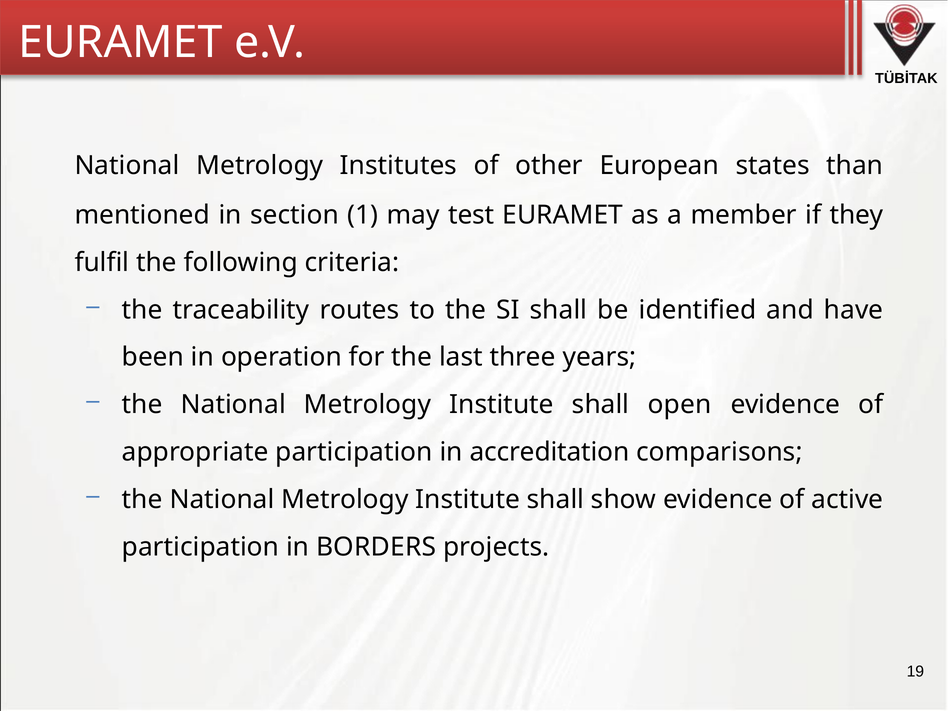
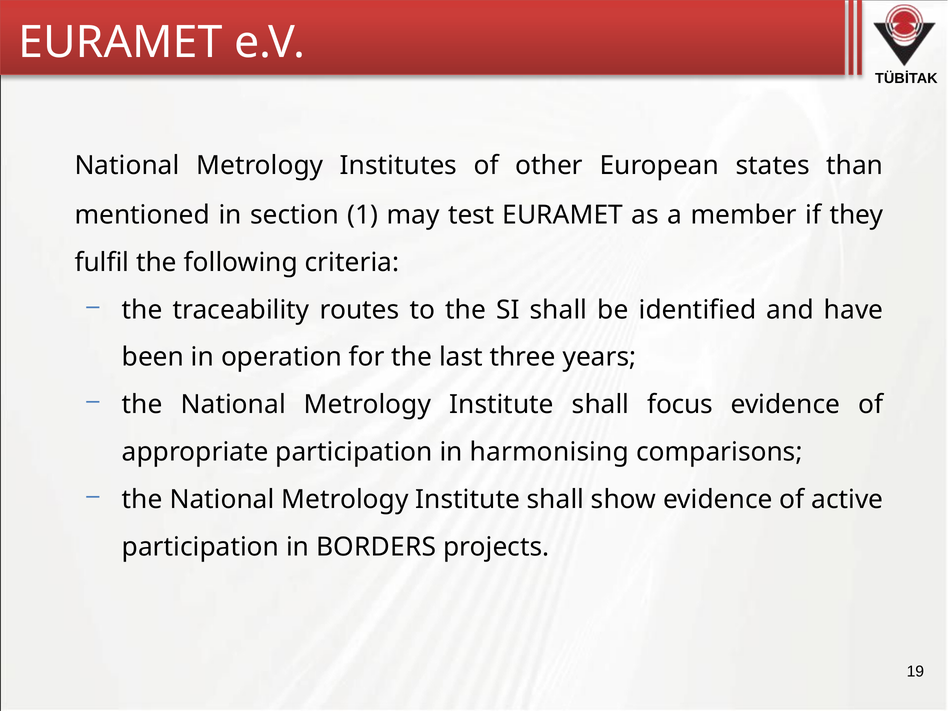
open: open -> focus
accreditation: accreditation -> harmonising
